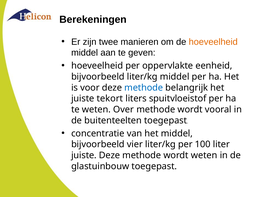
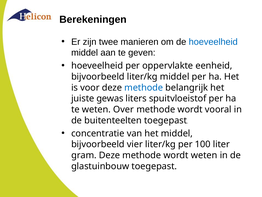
hoeveelheid at (213, 42) colour: orange -> blue
tekort: tekort -> gewas
juiste at (84, 155): juiste -> gram
